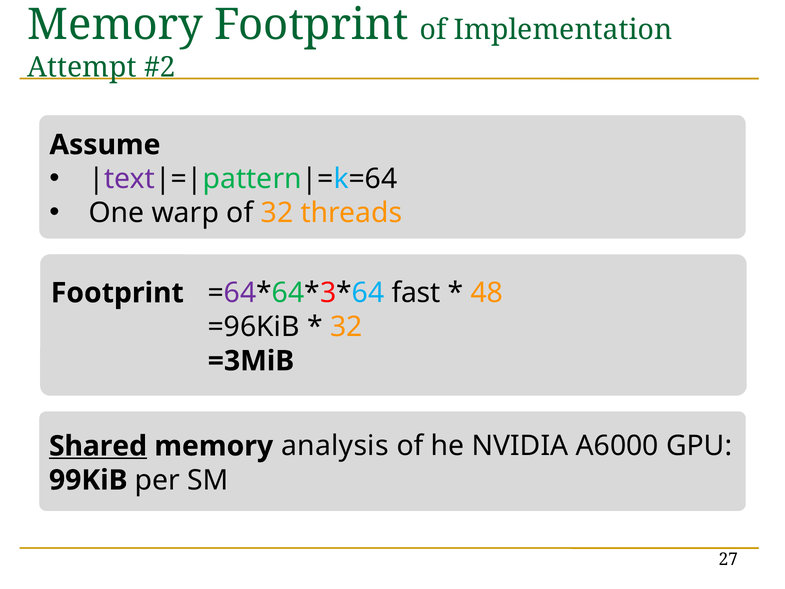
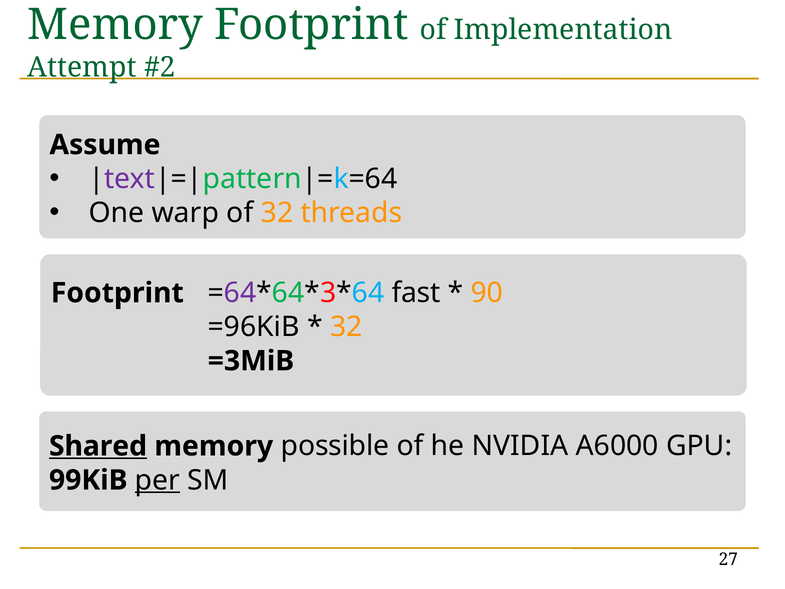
48: 48 -> 90
analysis: analysis -> possible
per underline: none -> present
